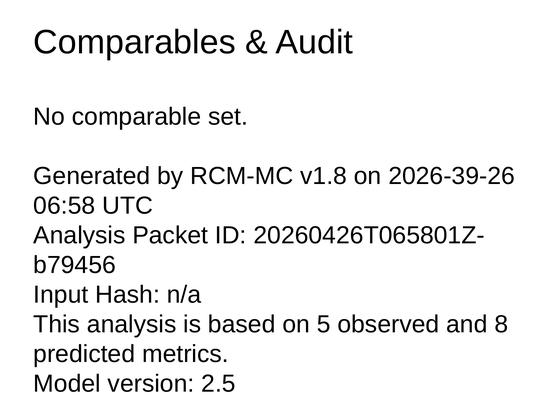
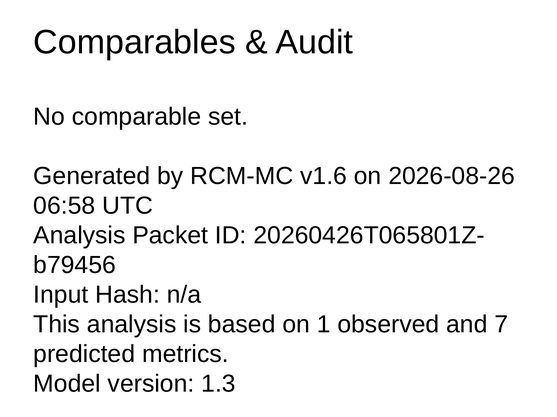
v1.8: v1.8 -> v1.6
2026-39-26: 2026-39-26 -> 2026-08-26
5: 5 -> 1
8: 8 -> 7
2.5: 2.5 -> 1.3
